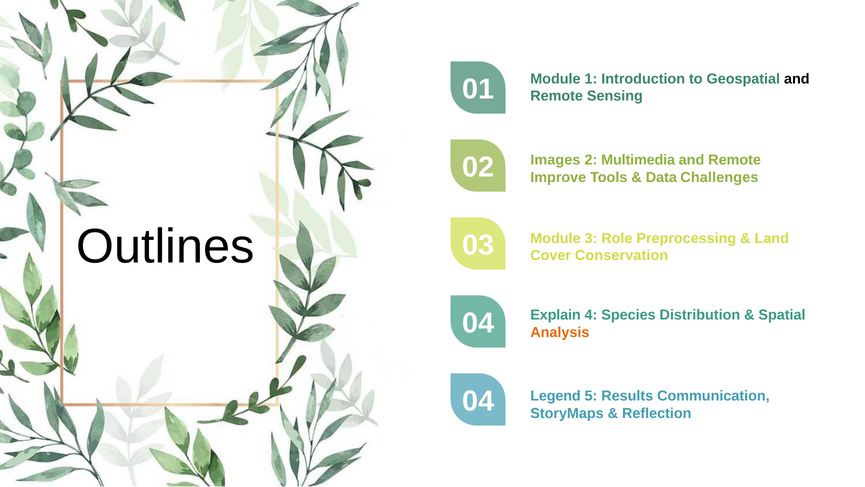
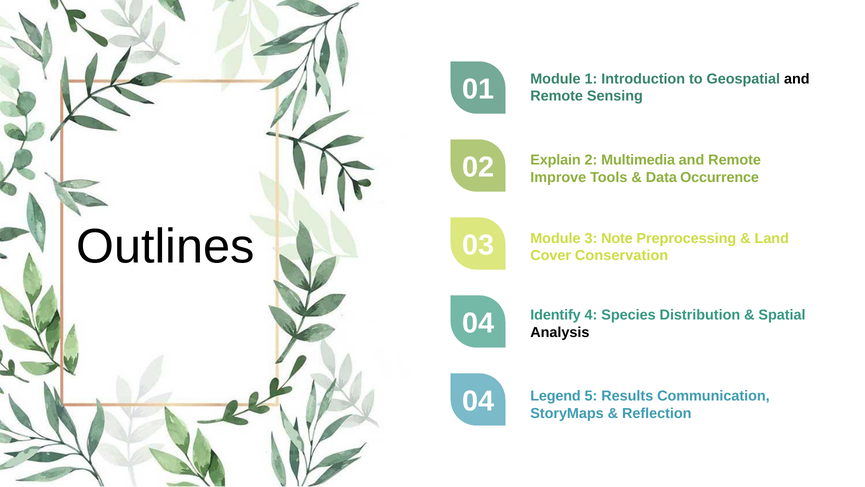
Images: Images -> Explain
Challenges: Challenges -> Occurrence
Role: Role -> Note
Explain: Explain -> Identify
Analysis colour: orange -> black
